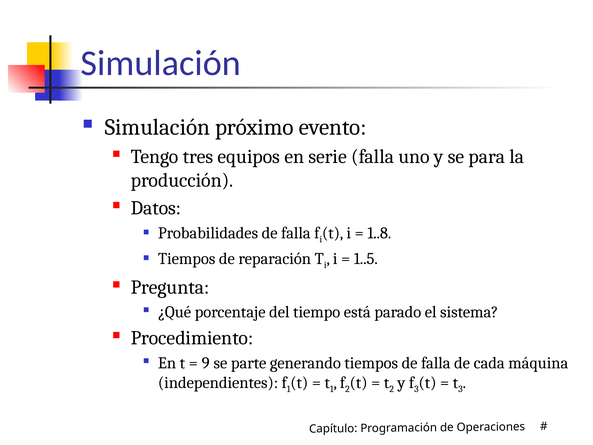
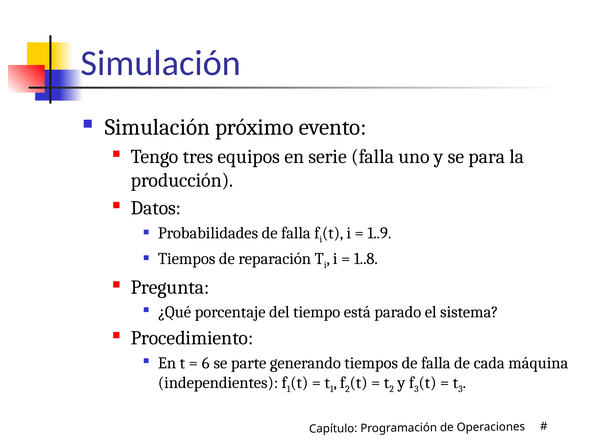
1..8: 1..8 -> 1..9
1..5: 1..5 -> 1..8
9: 9 -> 6
